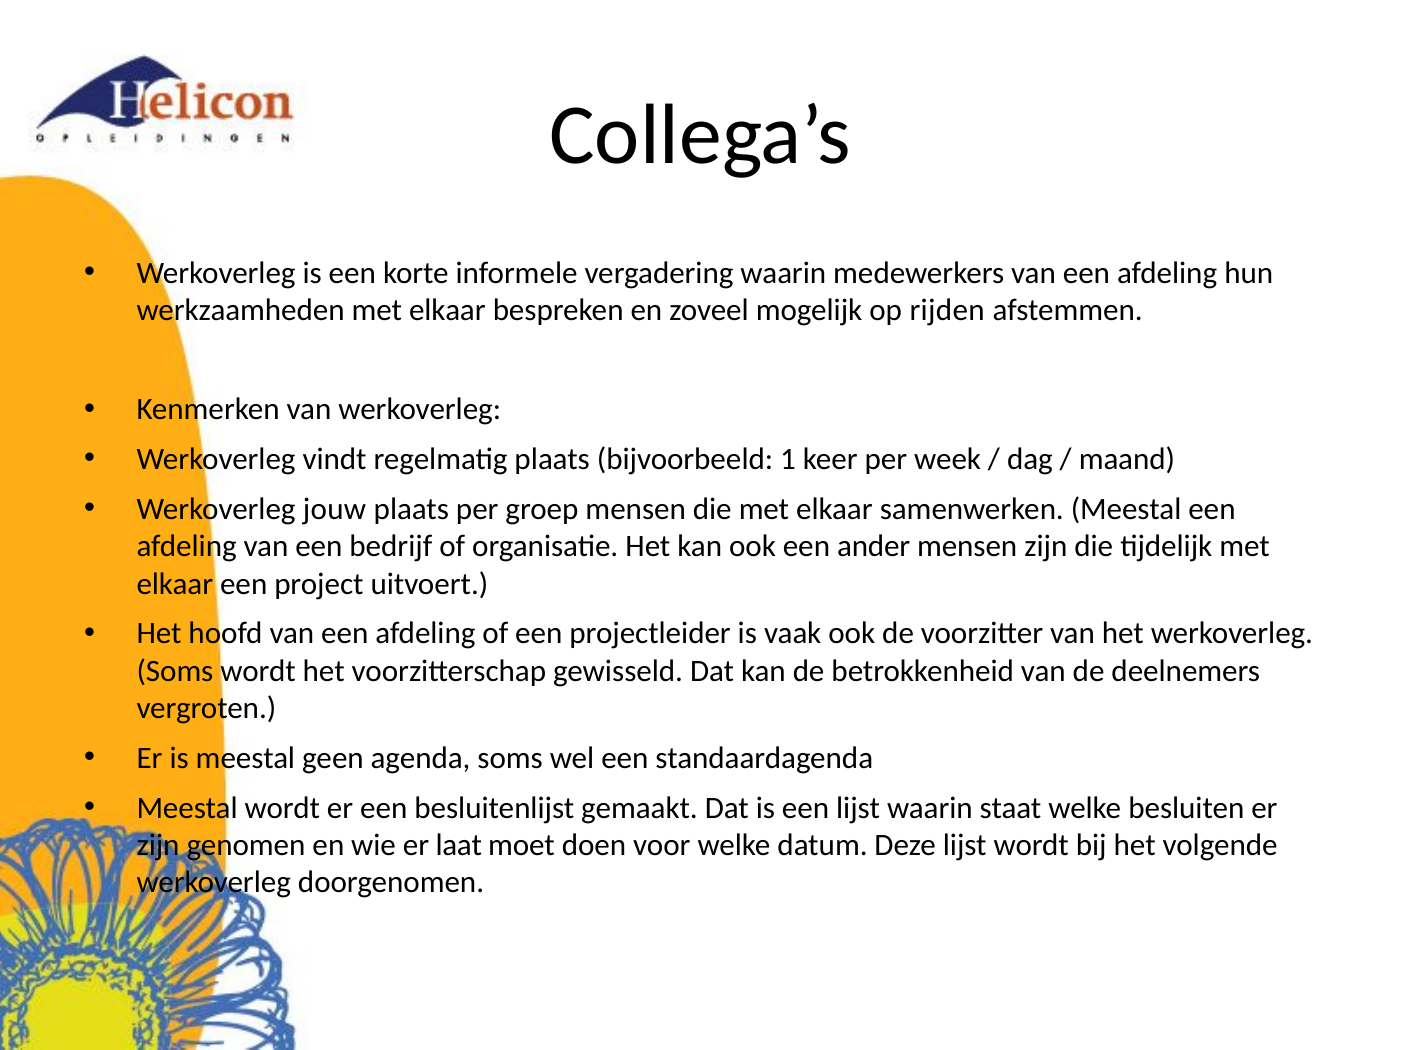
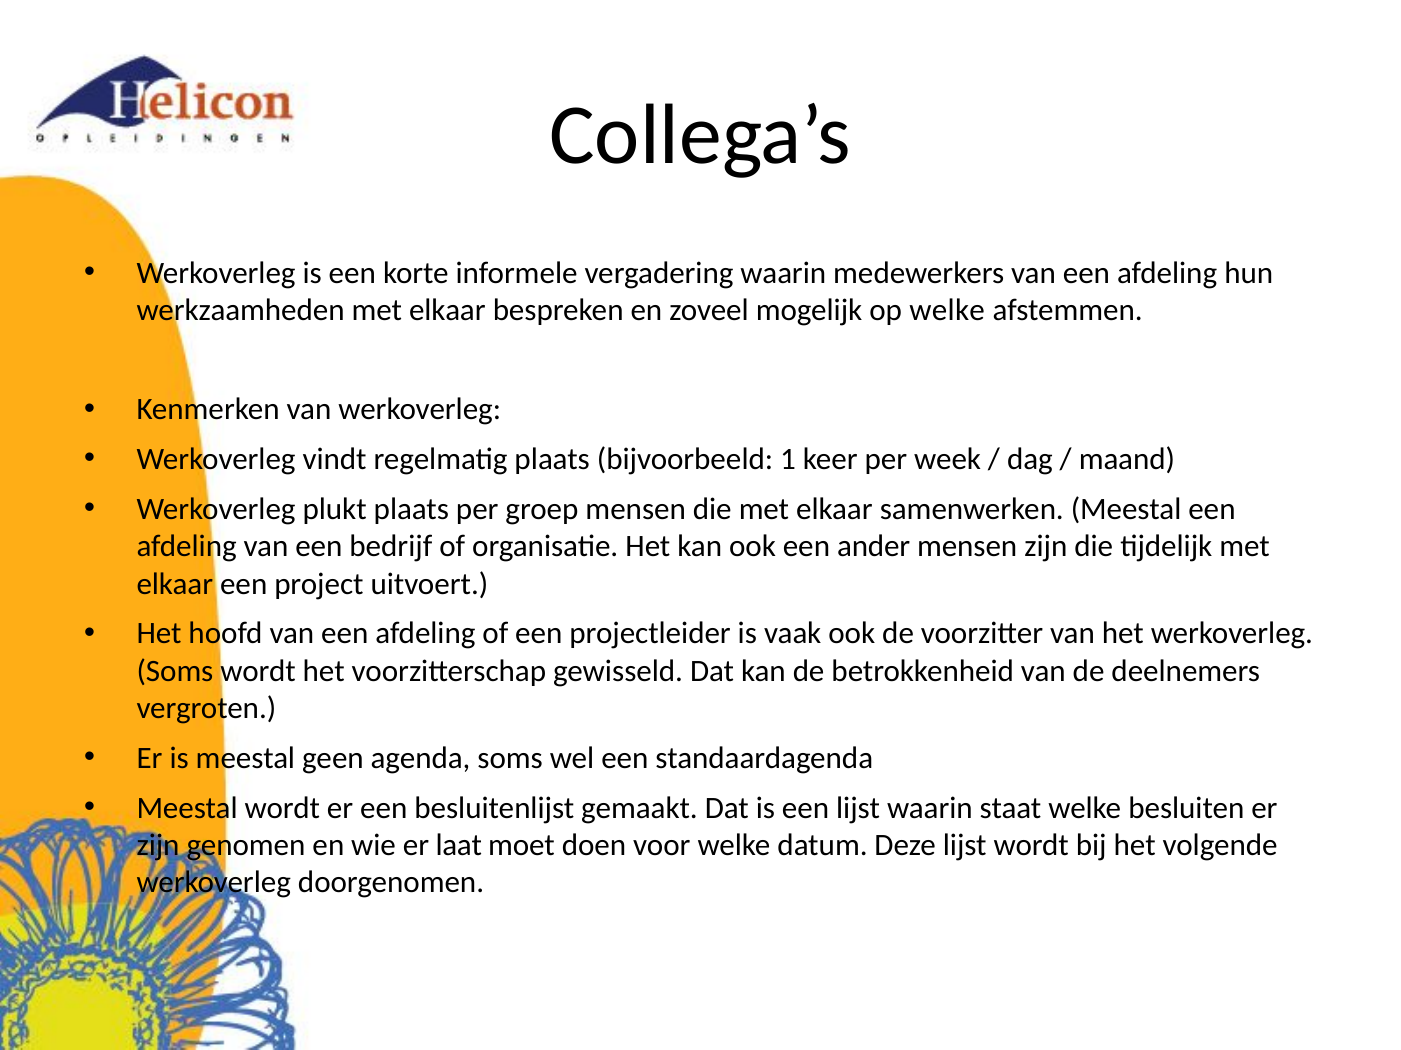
op rijden: rijden -> welke
jouw: jouw -> plukt
